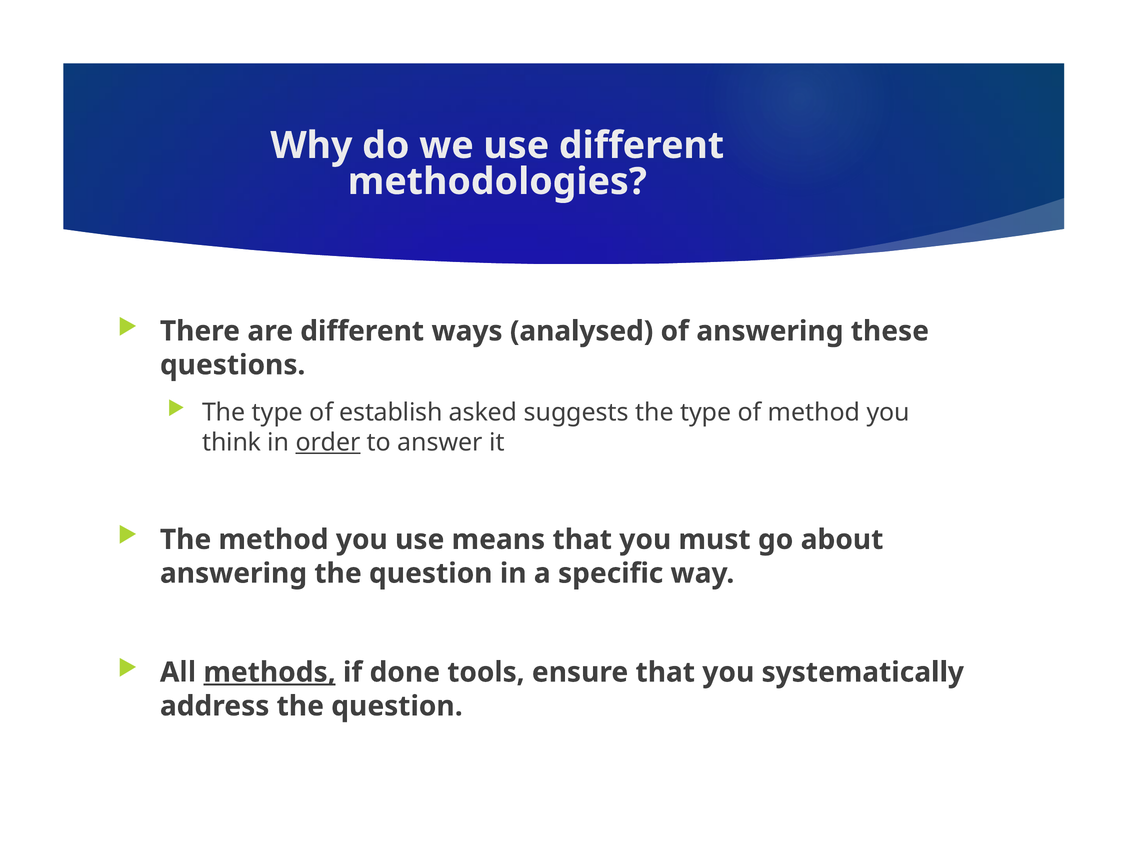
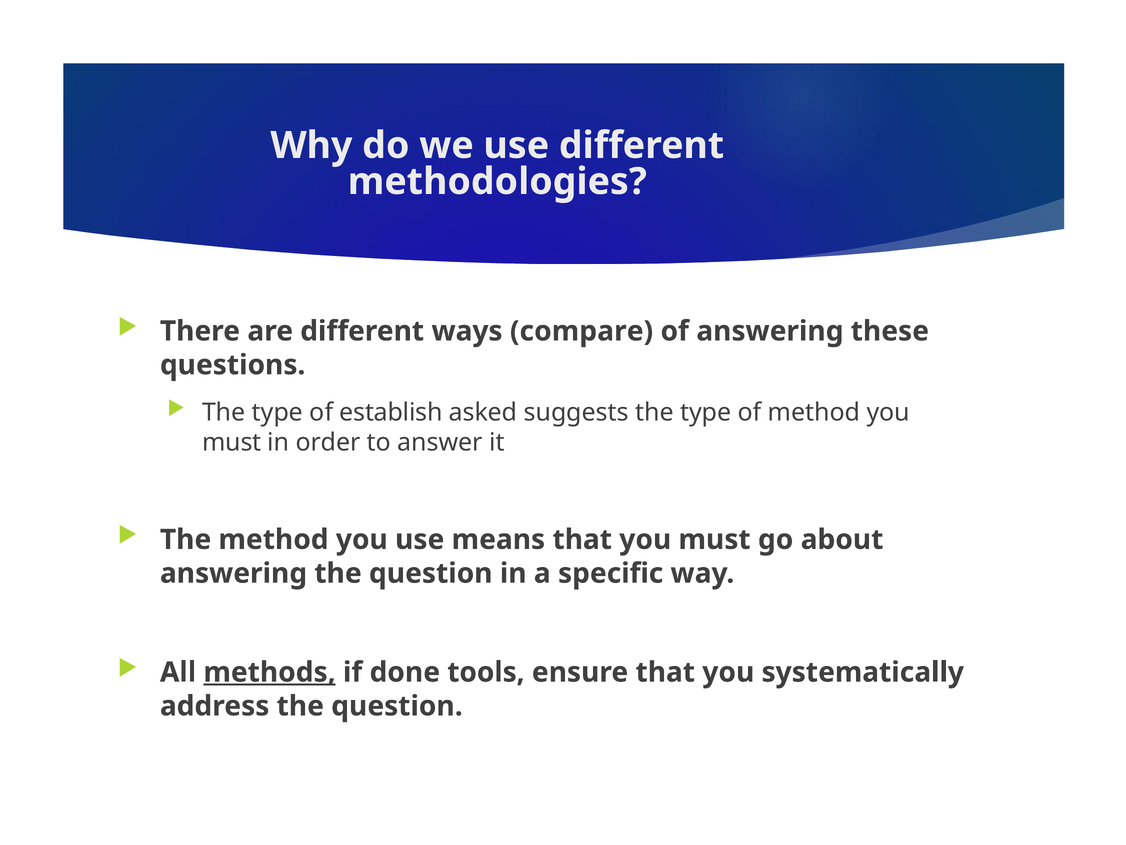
analysed: analysed -> compare
think at (232, 442): think -> must
order underline: present -> none
